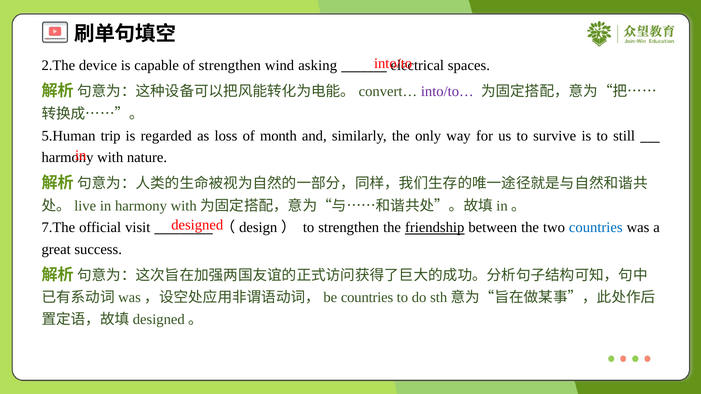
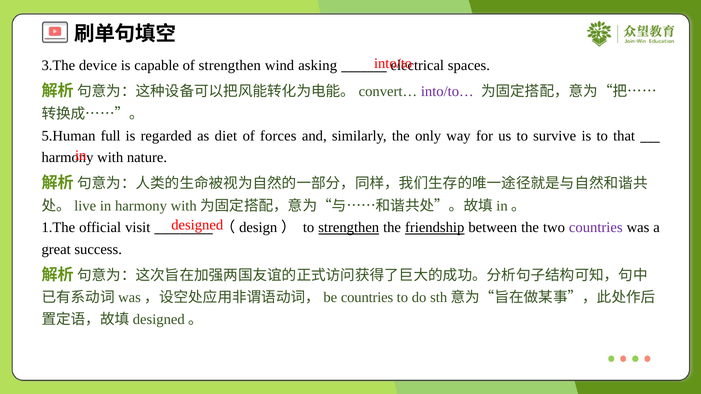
2.The: 2.The -> 3.The
trip: trip -> full
loss: loss -> diet
month: month -> forces
still: still -> that
7.The: 7.The -> 1.The
strengthen at (349, 228) underline: none -> present
countries at (596, 228) colour: blue -> purple
